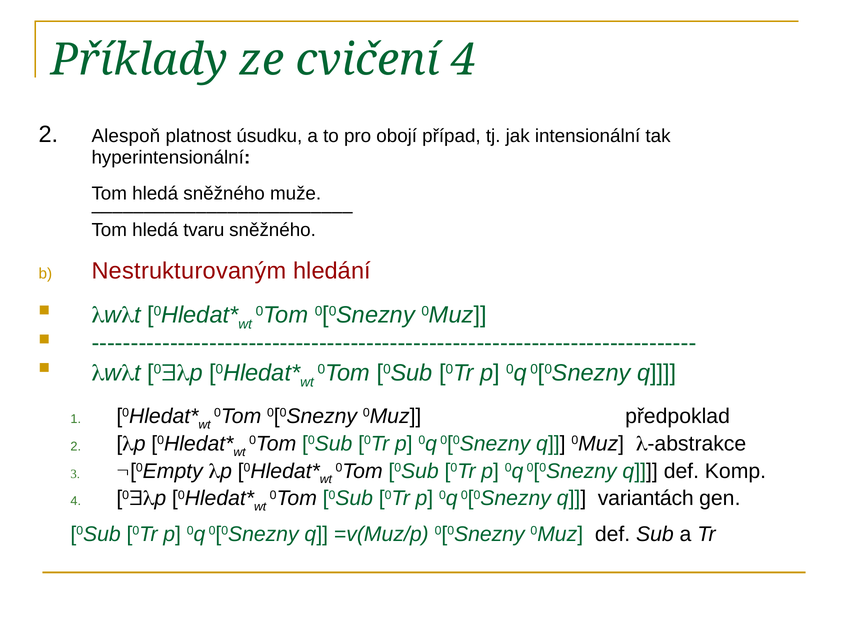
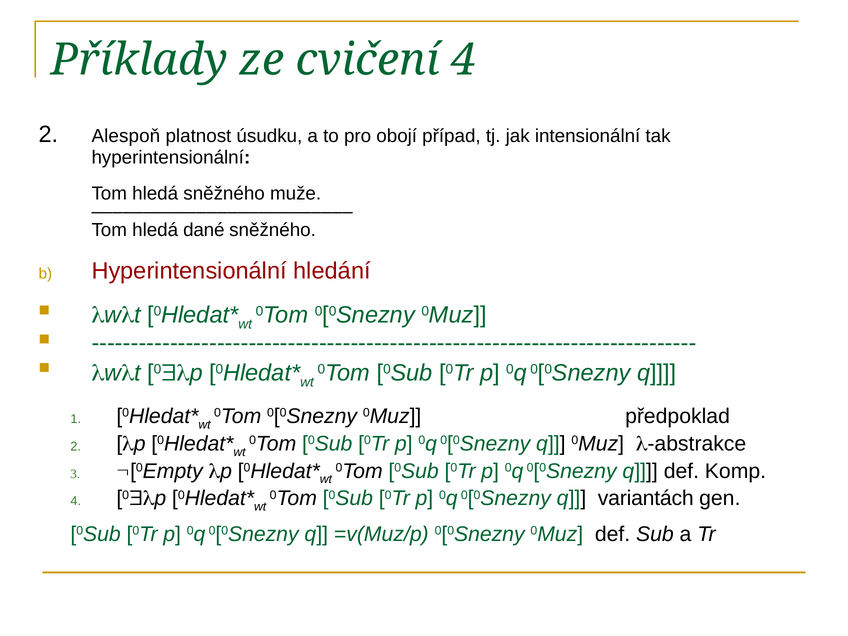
tvaru: tvaru -> dané
Nestrukturovaným at (189, 271): Nestrukturovaným -> Hyperintensionální
